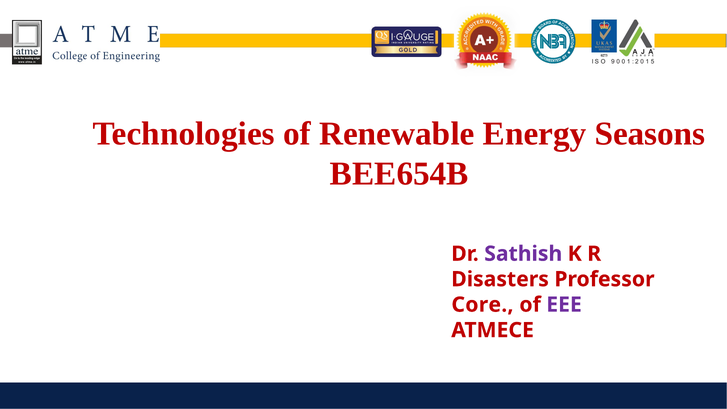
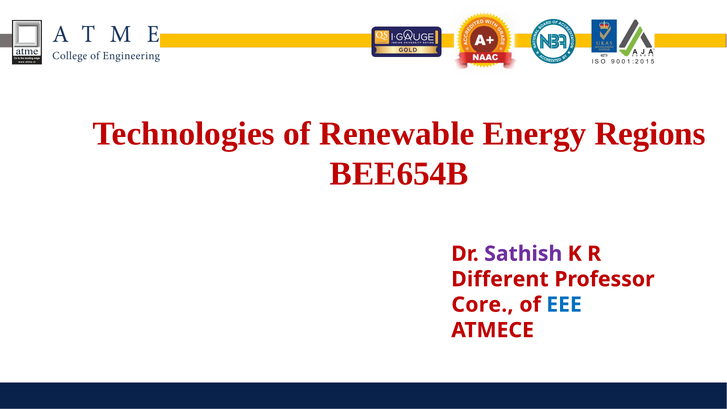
Seasons: Seasons -> Regions
Disasters: Disasters -> Different
EEE colour: purple -> blue
